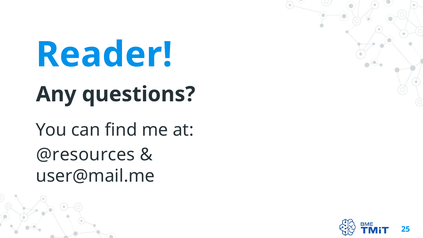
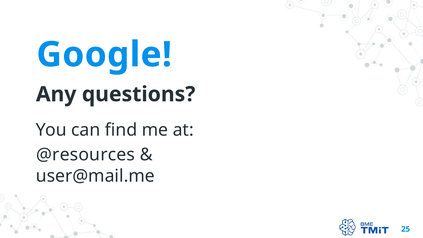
Reader: Reader -> Google
